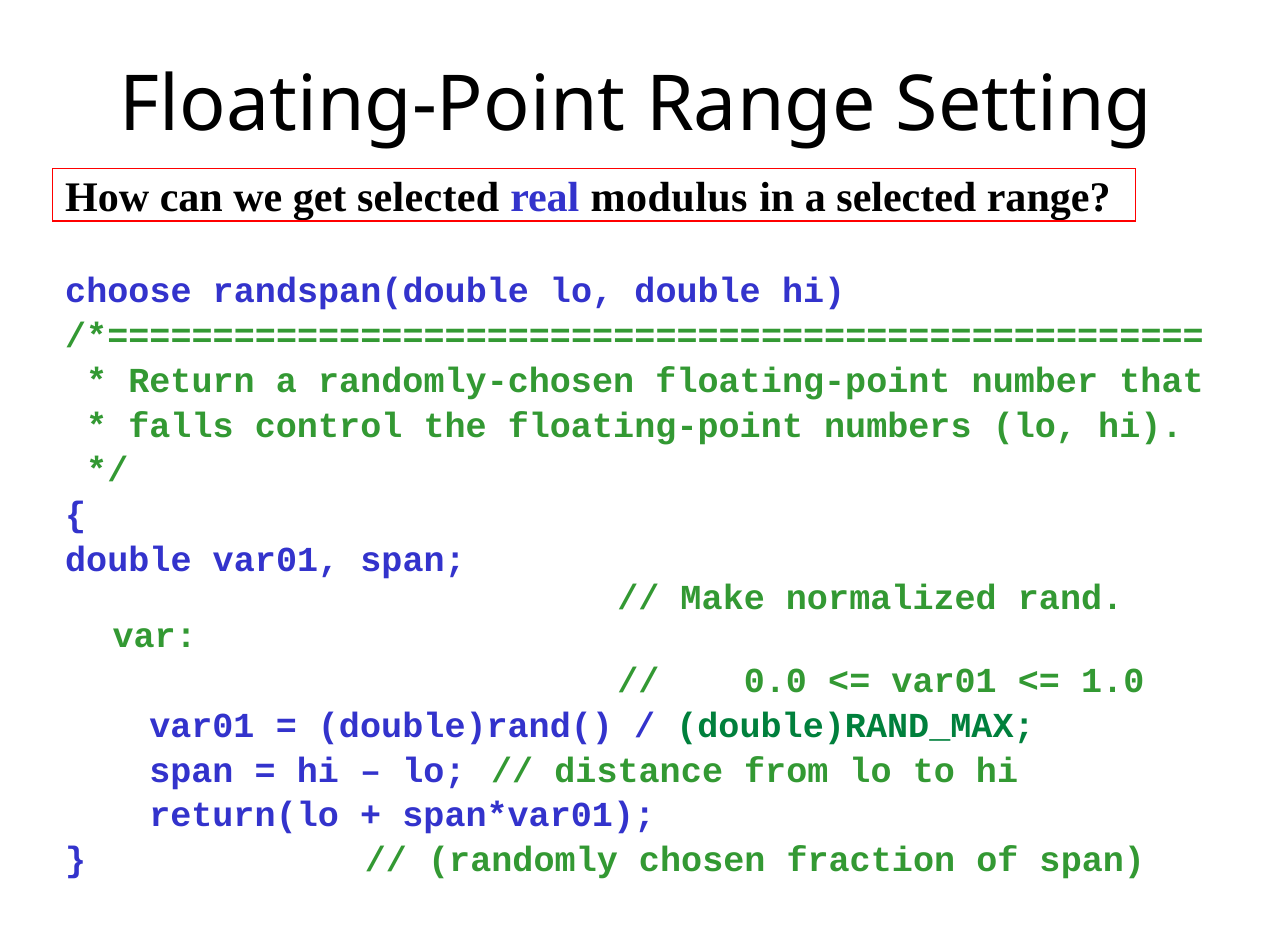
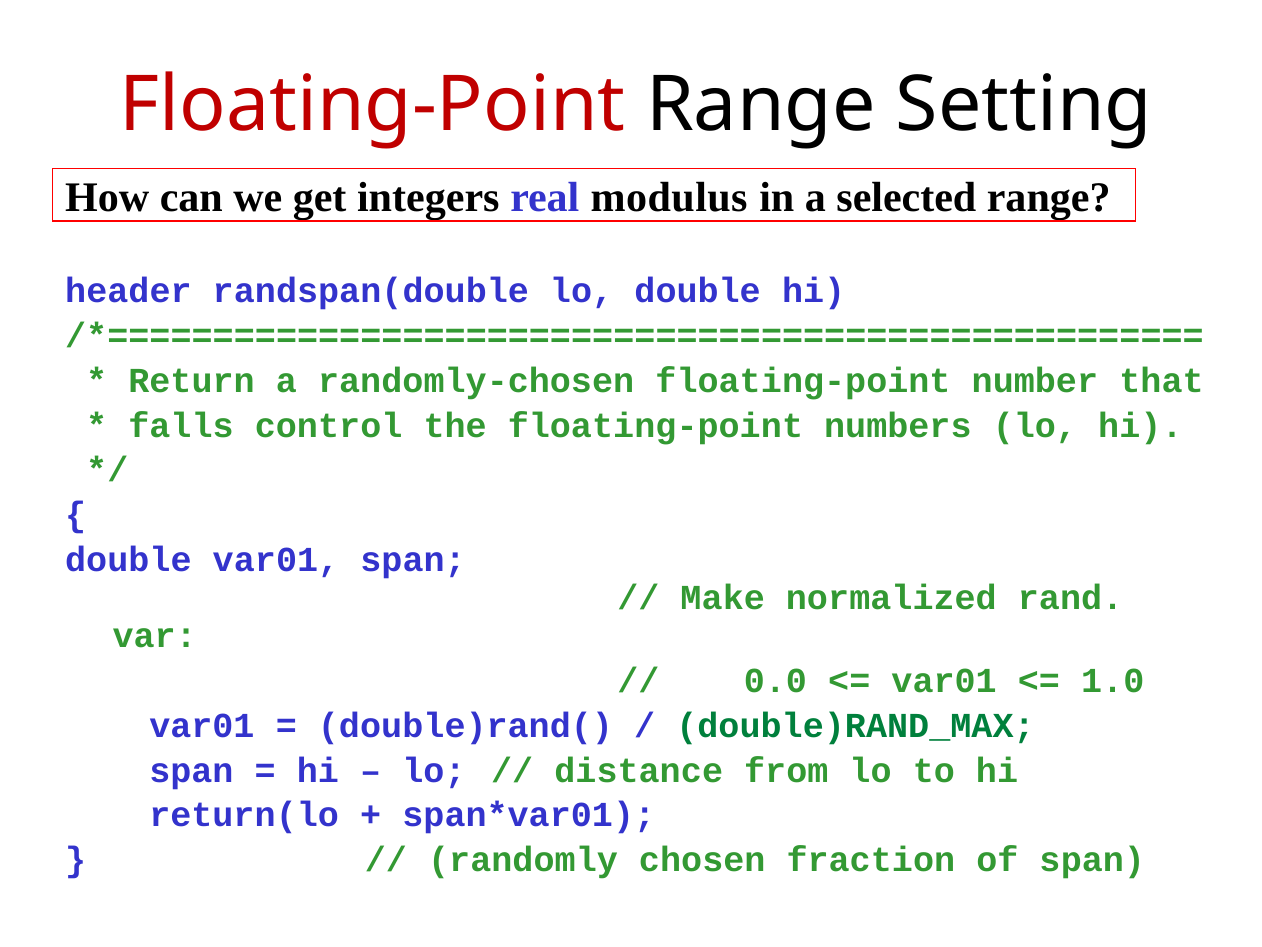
Floating-Point at (373, 105) colour: black -> red
get selected: selected -> integers
choose: choose -> header
